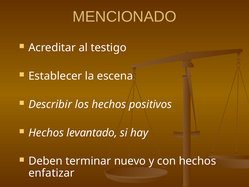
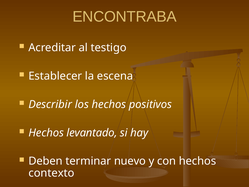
MENCIONADO: MENCIONADO -> ENCONTRABA
enfatizar: enfatizar -> contexto
